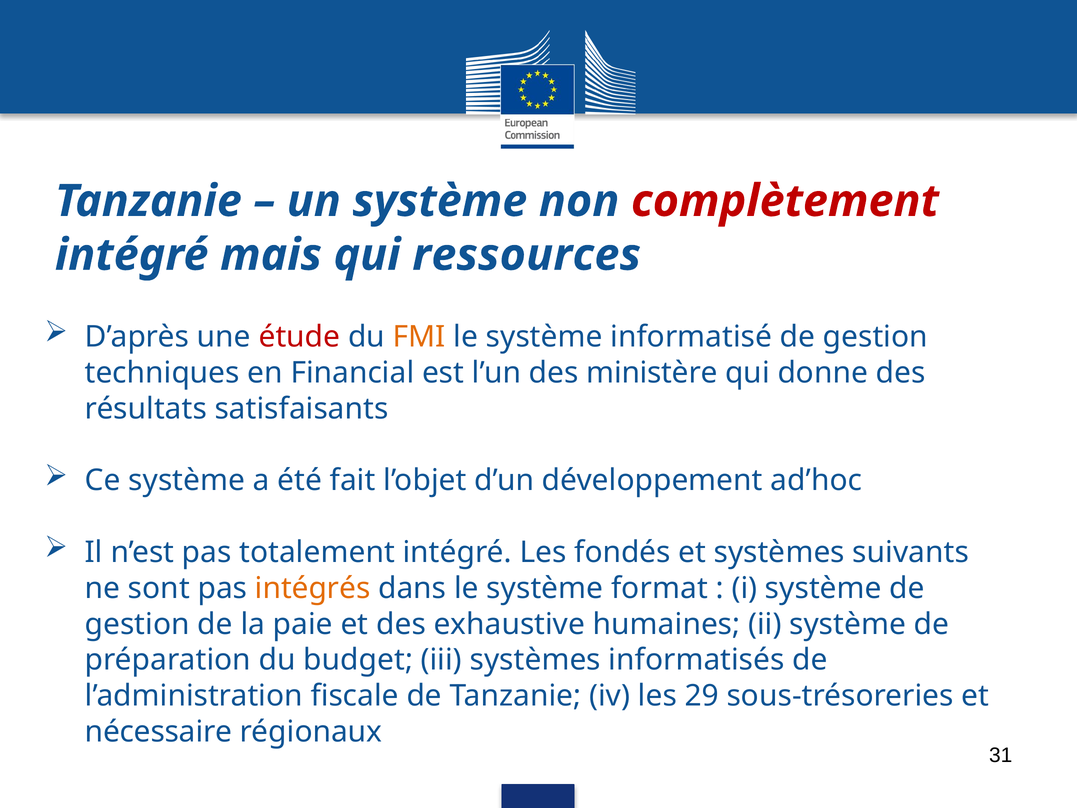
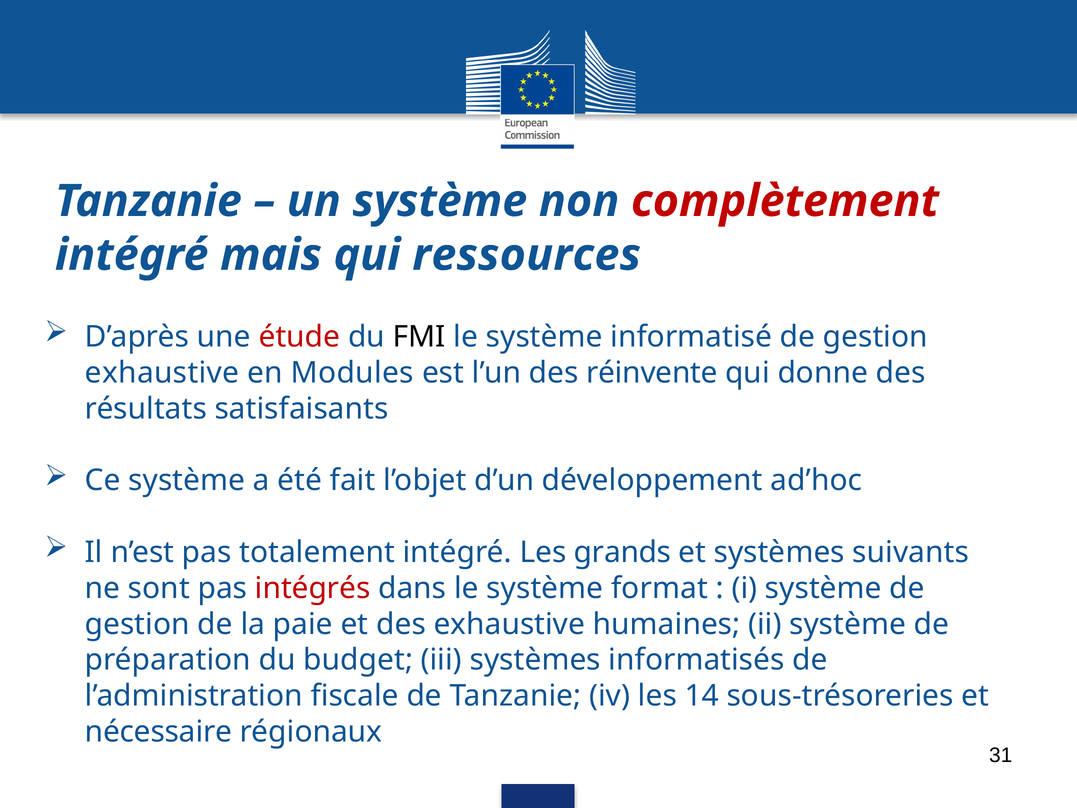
FMI colour: orange -> black
techniques at (162, 373): techniques -> exhaustive
Financial: Financial -> Modules
ministère: ministère -> réinvente
fondés: fondés -> grands
intégrés colour: orange -> red
29: 29 -> 14
